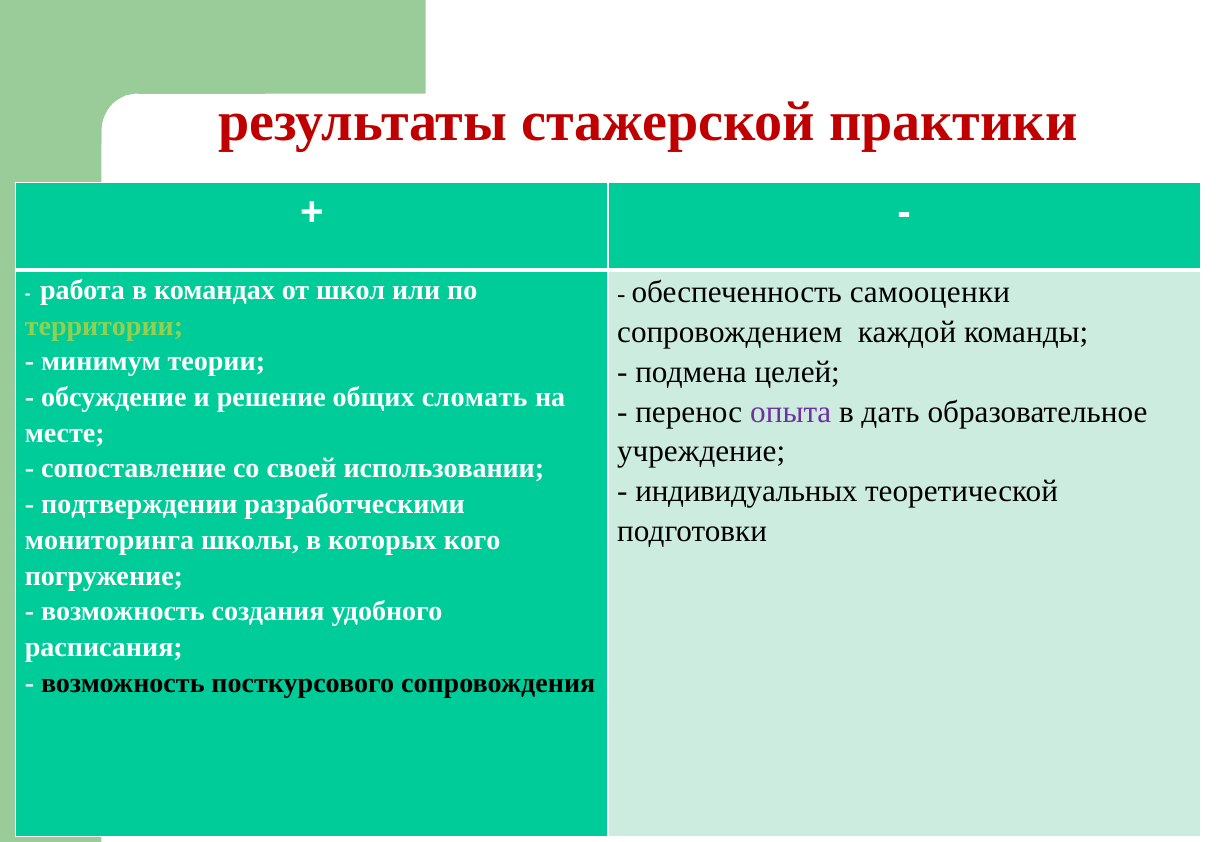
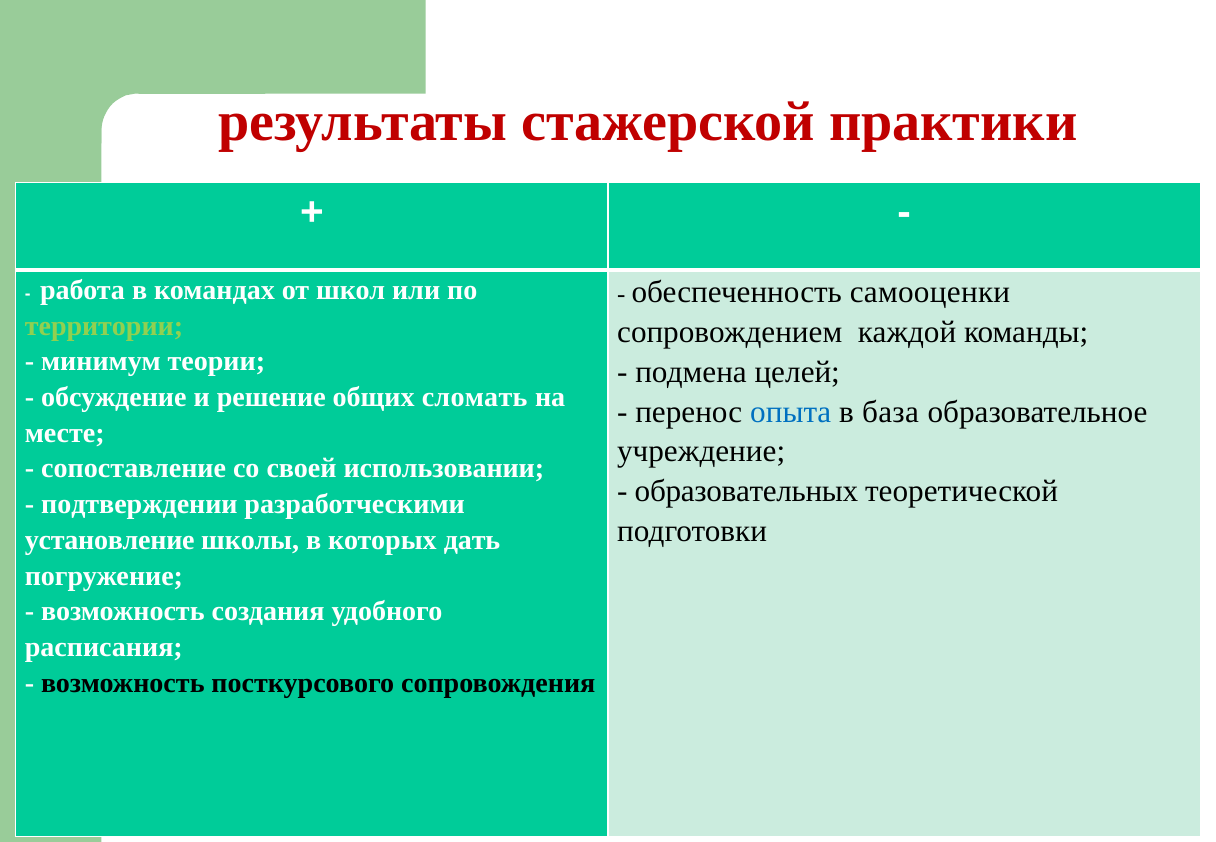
опыта colour: purple -> blue
дать: дать -> база
индивидуальных: индивидуальных -> образовательных
мониторинга: мониторинга -> установление
кого: кого -> дать
